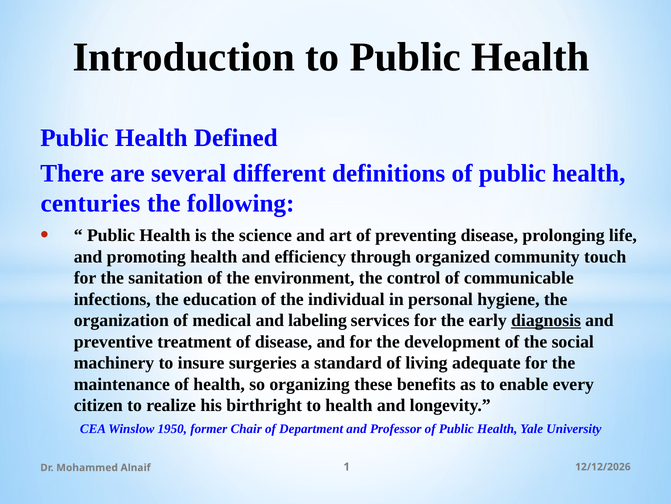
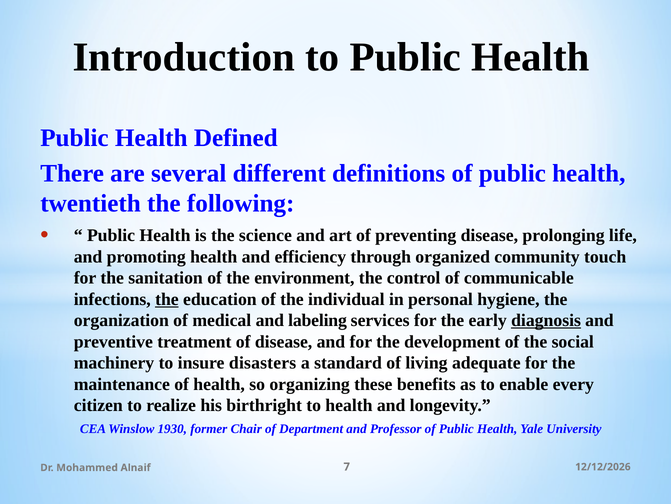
centuries: centuries -> twentieth
the at (167, 299) underline: none -> present
surgeries: surgeries -> disasters
1950: 1950 -> 1930
1: 1 -> 7
